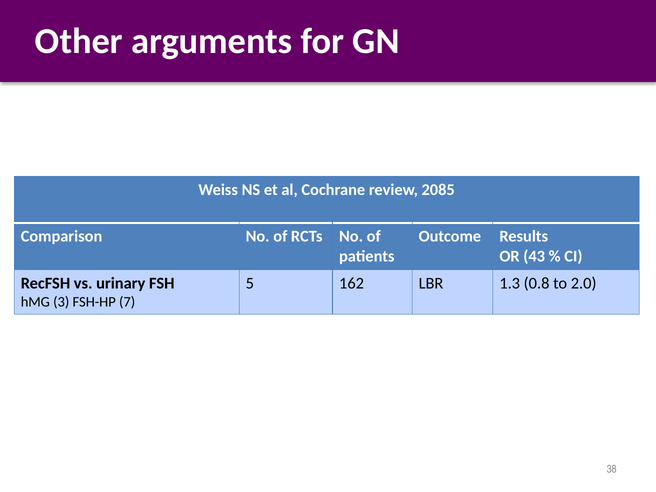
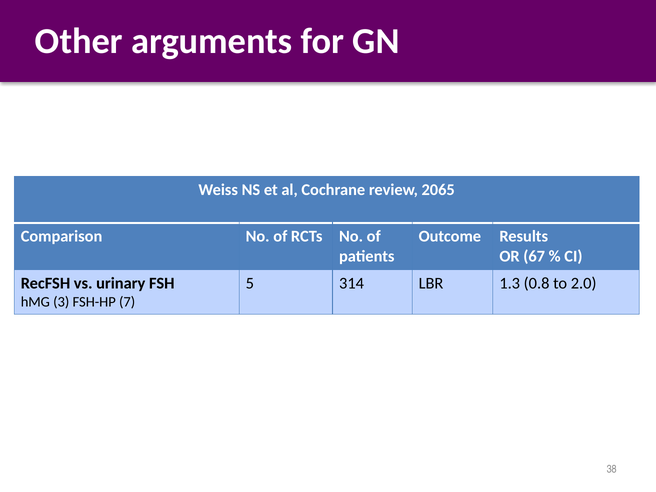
2085: 2085 -> 2065
43: 43 -> 67
162: 162 -> 314
